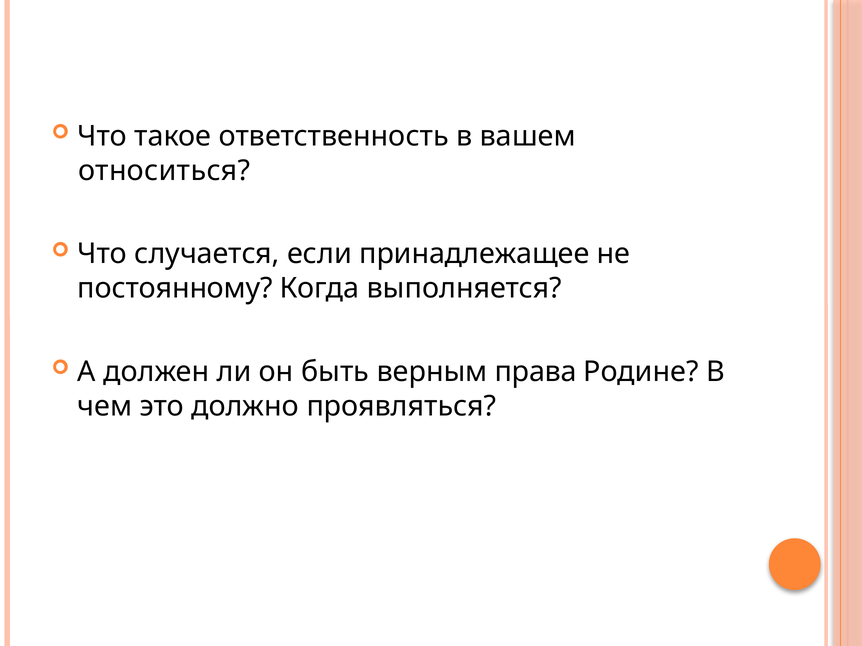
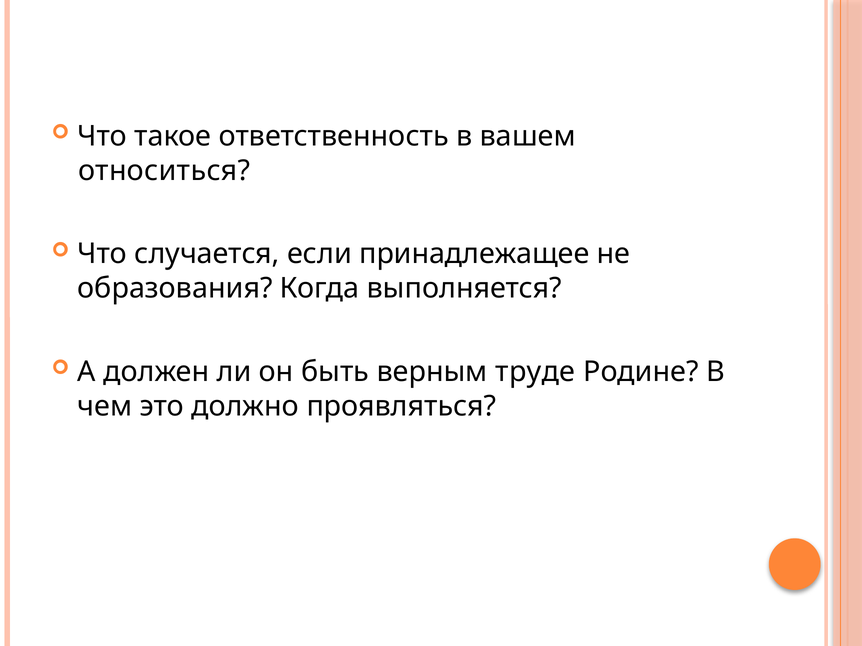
постоянному: постоянному -> образования
права: права -> труде
